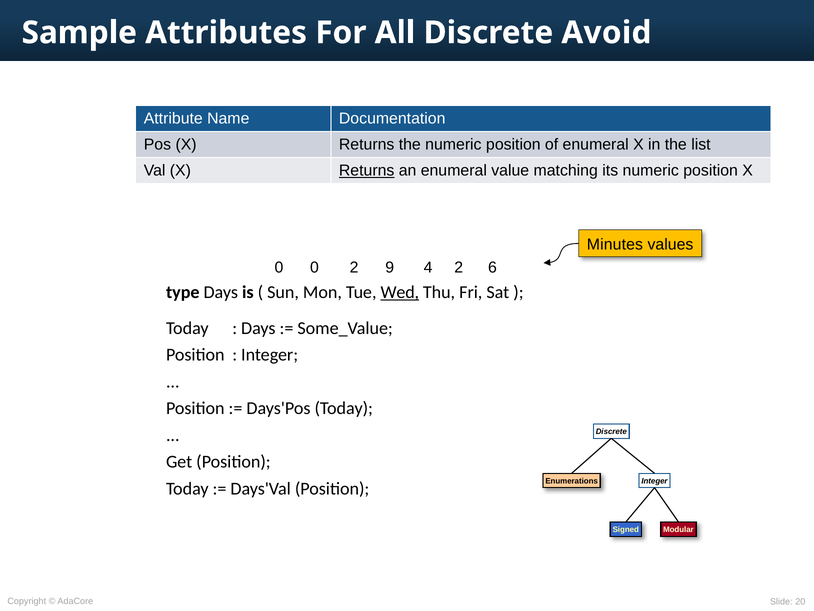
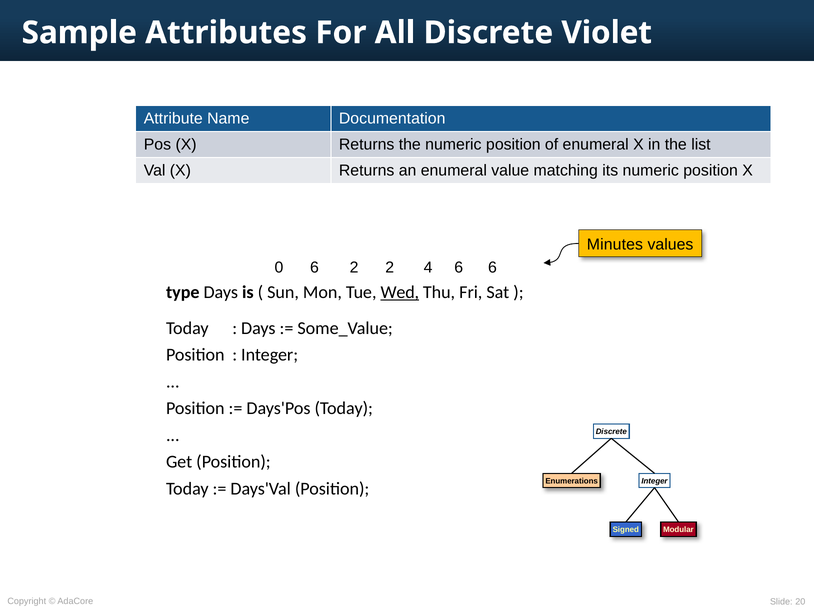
Avoid: Avoid -> Violet
Returns at (367, 170) underline: present -> none
0 0: 0 -> 6
2 9: 9 -> 2
4 2: 2 -> 6
